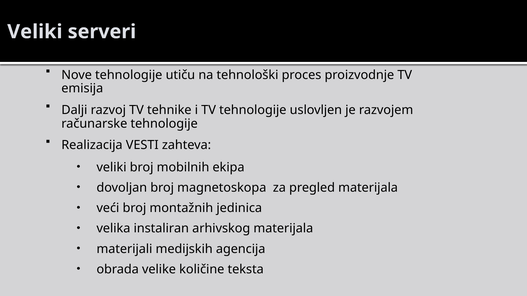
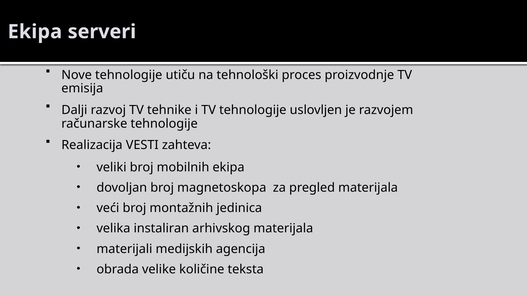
Veliki at (35, 32): Veliki -> Ekipa
